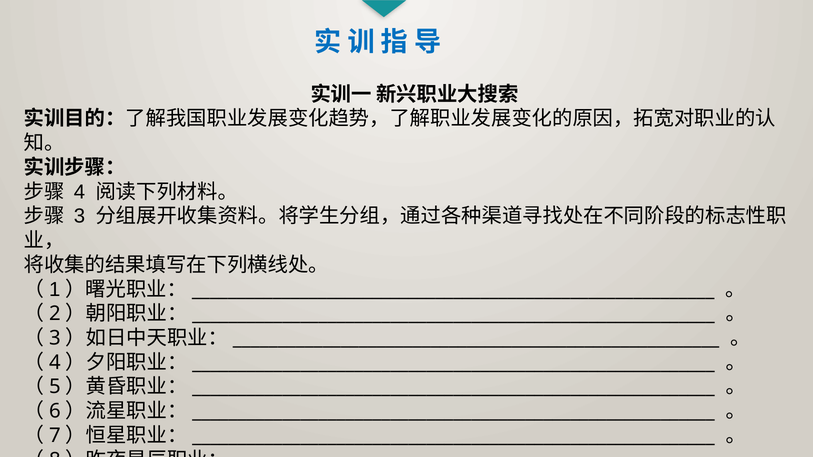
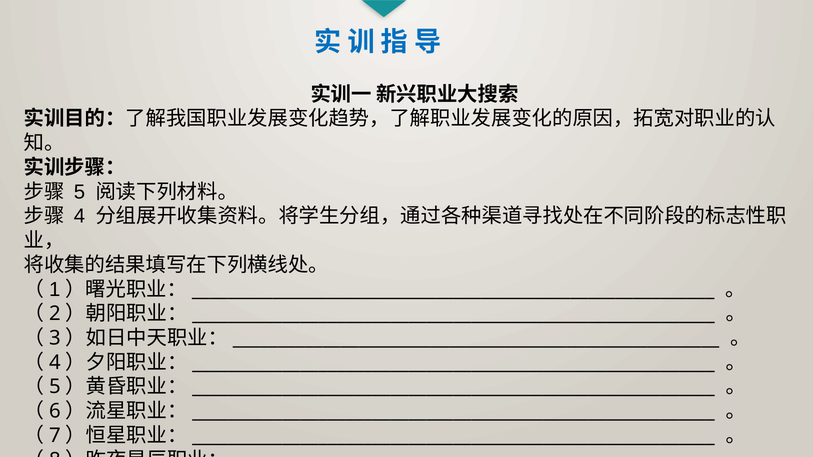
4: 4 -> 5
3: 3 -> 4
